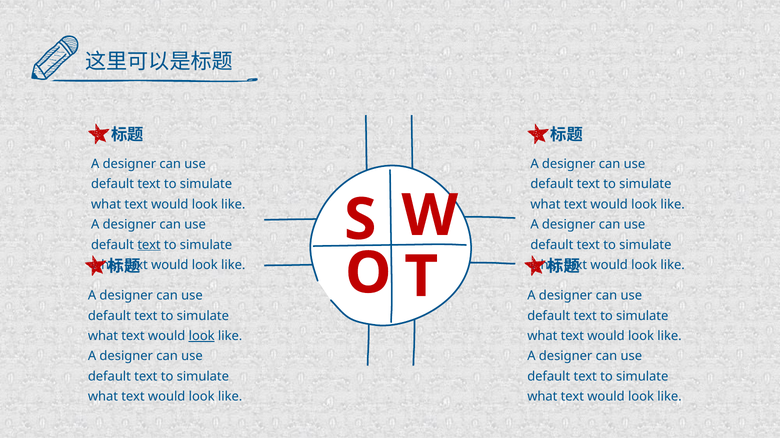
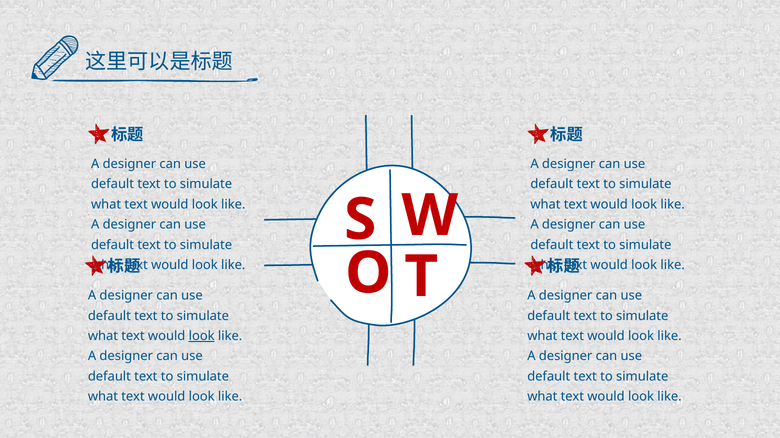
text at (149, 245) underline: present -> none
